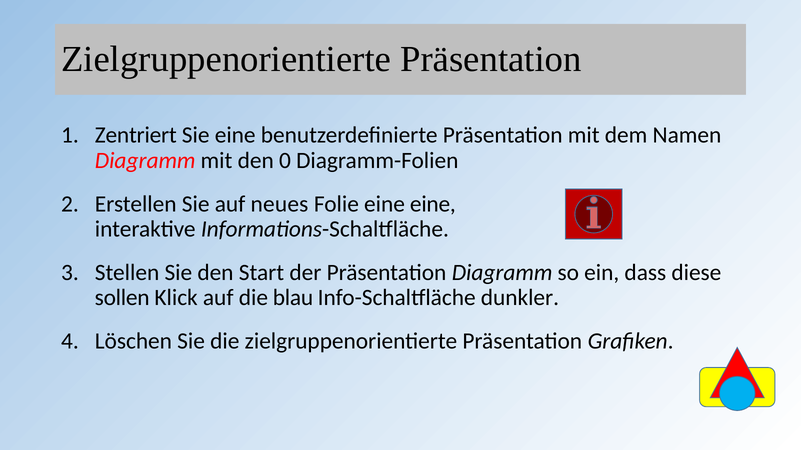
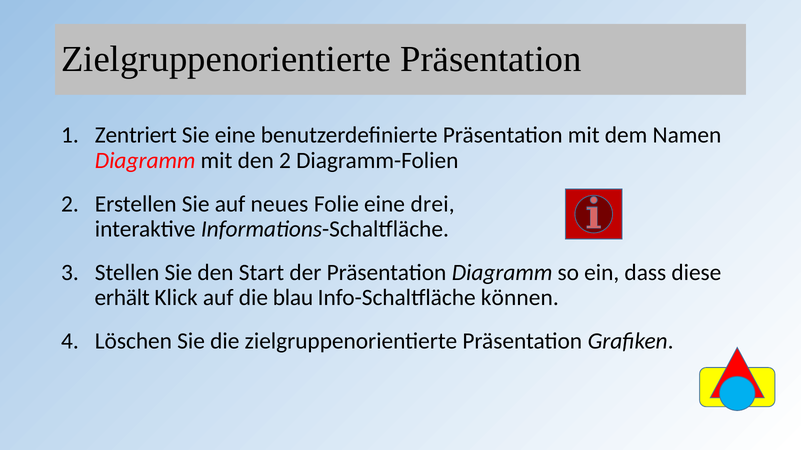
den 0: 0 -> 2
eine eine: eine -> drei
sollen: sollen -> erhält
dunkler: dunkler -> können
